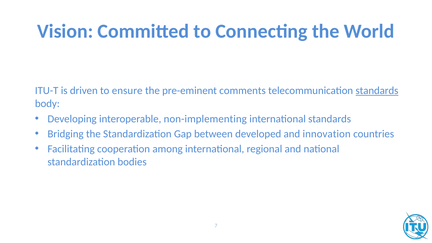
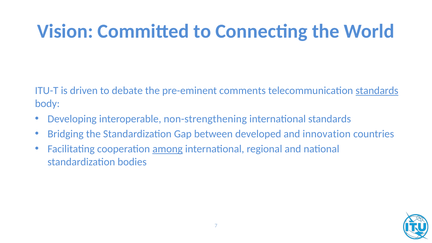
ensure: ensure -> debate
non-implementing: non-implementing -> non-strengthening
among underline: none -> present
